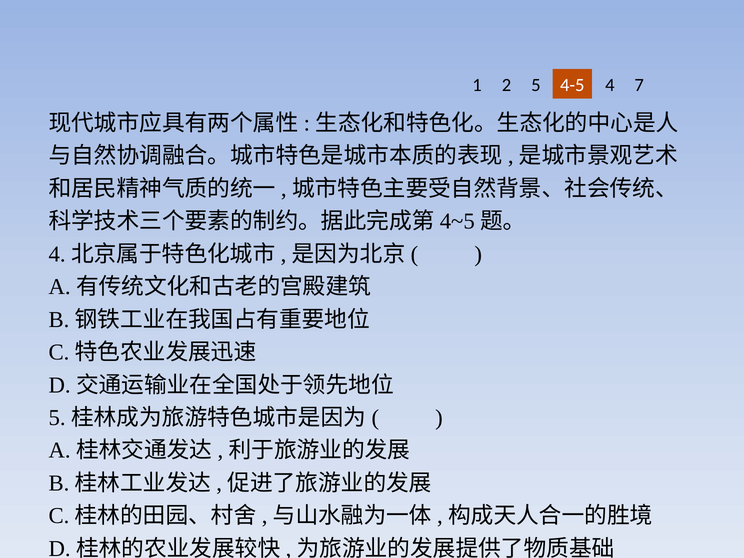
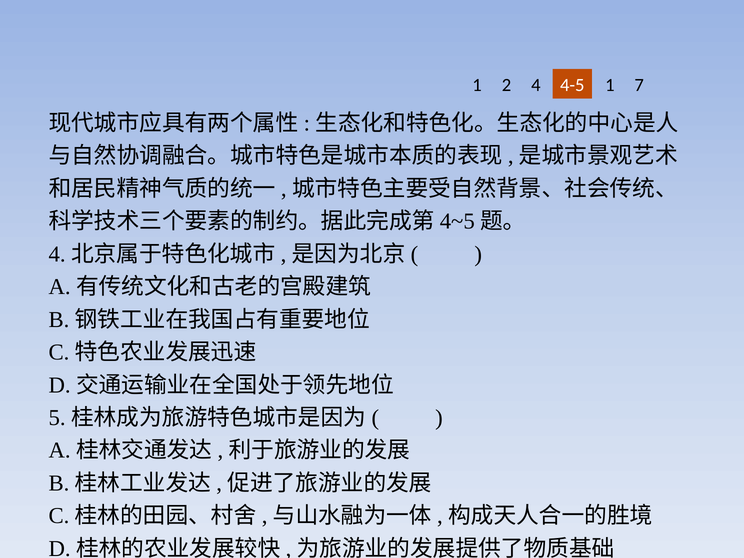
5: 5 -> 4
4-5 4: 4 -> 1
